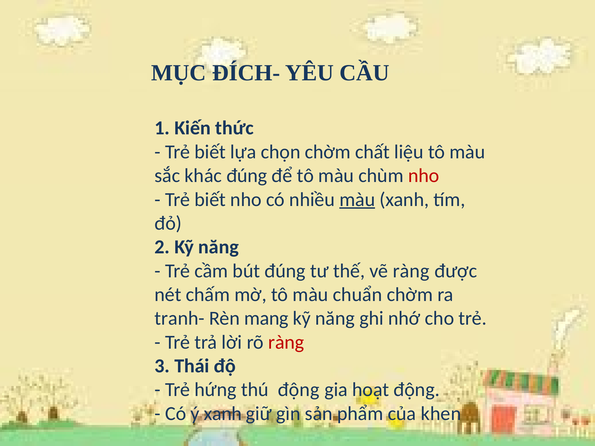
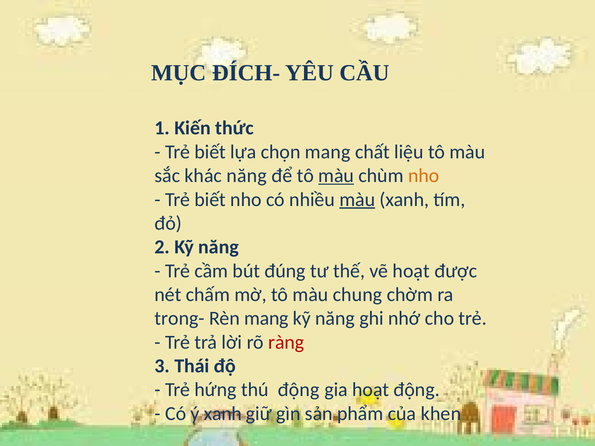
chọn chờm: chờm -> mang
khác đúng: đúng -> năng
màu at (336, 176) underline: none -> present
nho at (424, 176) colour: red -> orange
vẽ ràng: ràng -> hoạt
chuẩn: chuẩn -> chung
tranh-: tranh- -> trong-
